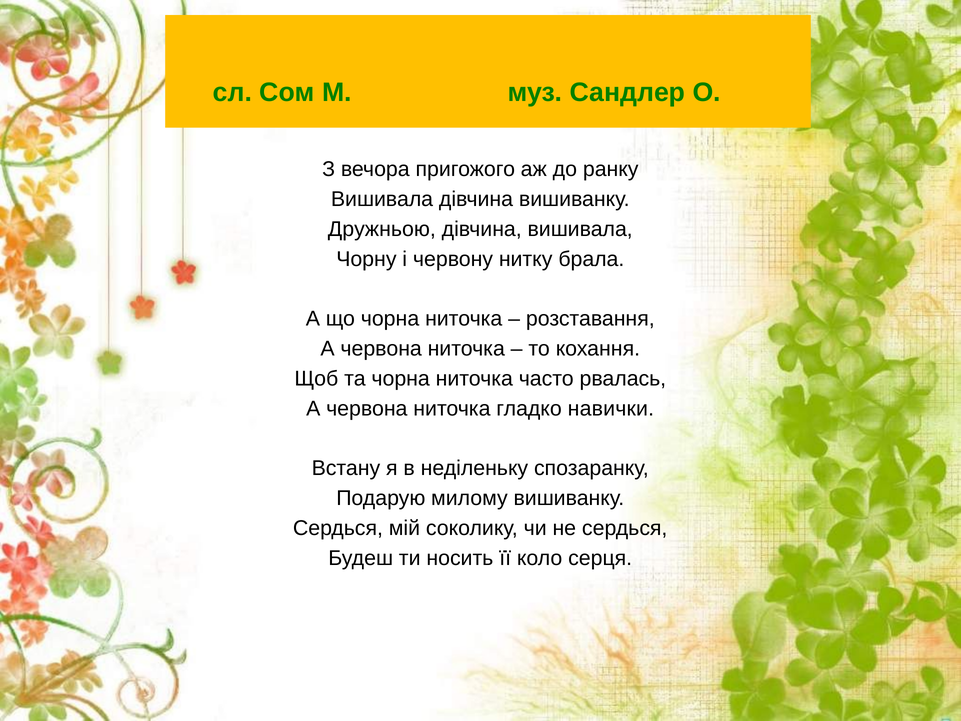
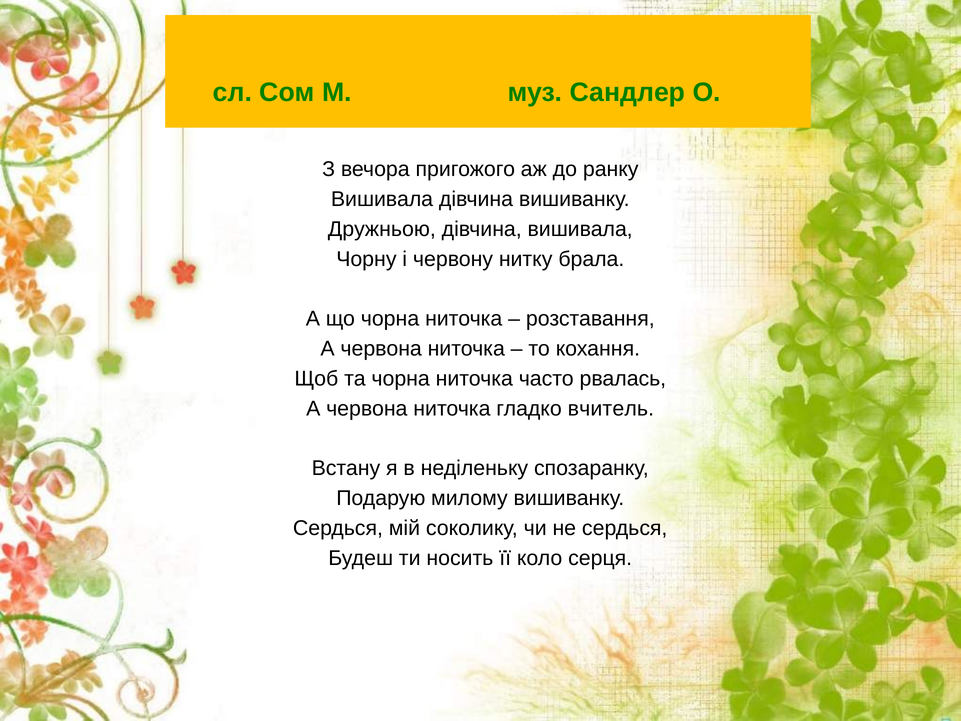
навички: навички -> вчитель
